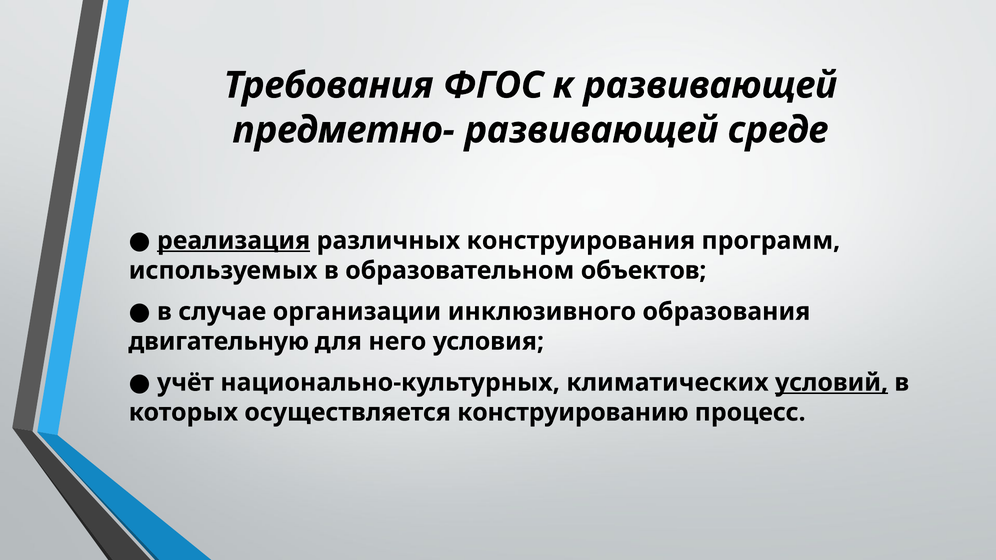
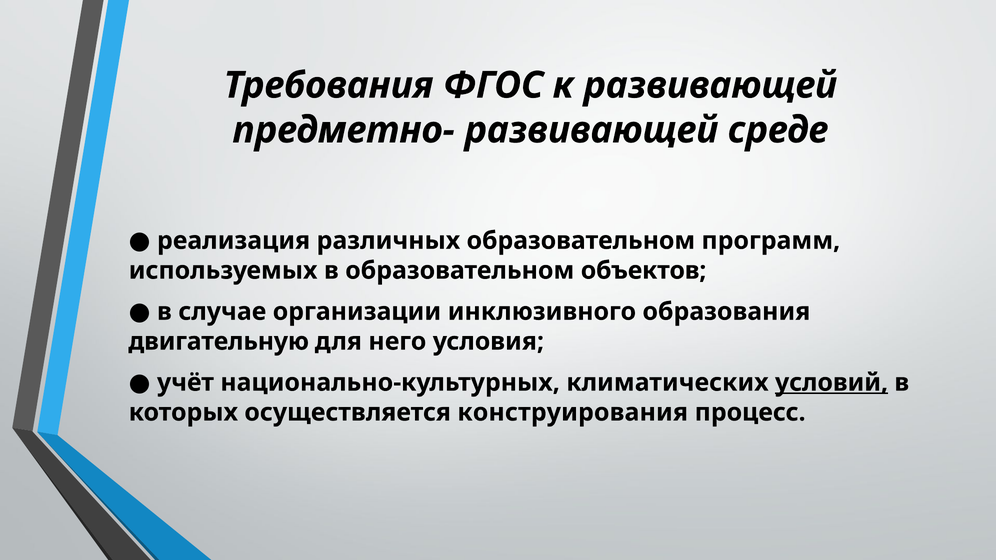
реализация underline: present -> none
различных конструирования: конструирования -> образовательном
конструированию: конструированию -> конструирования
